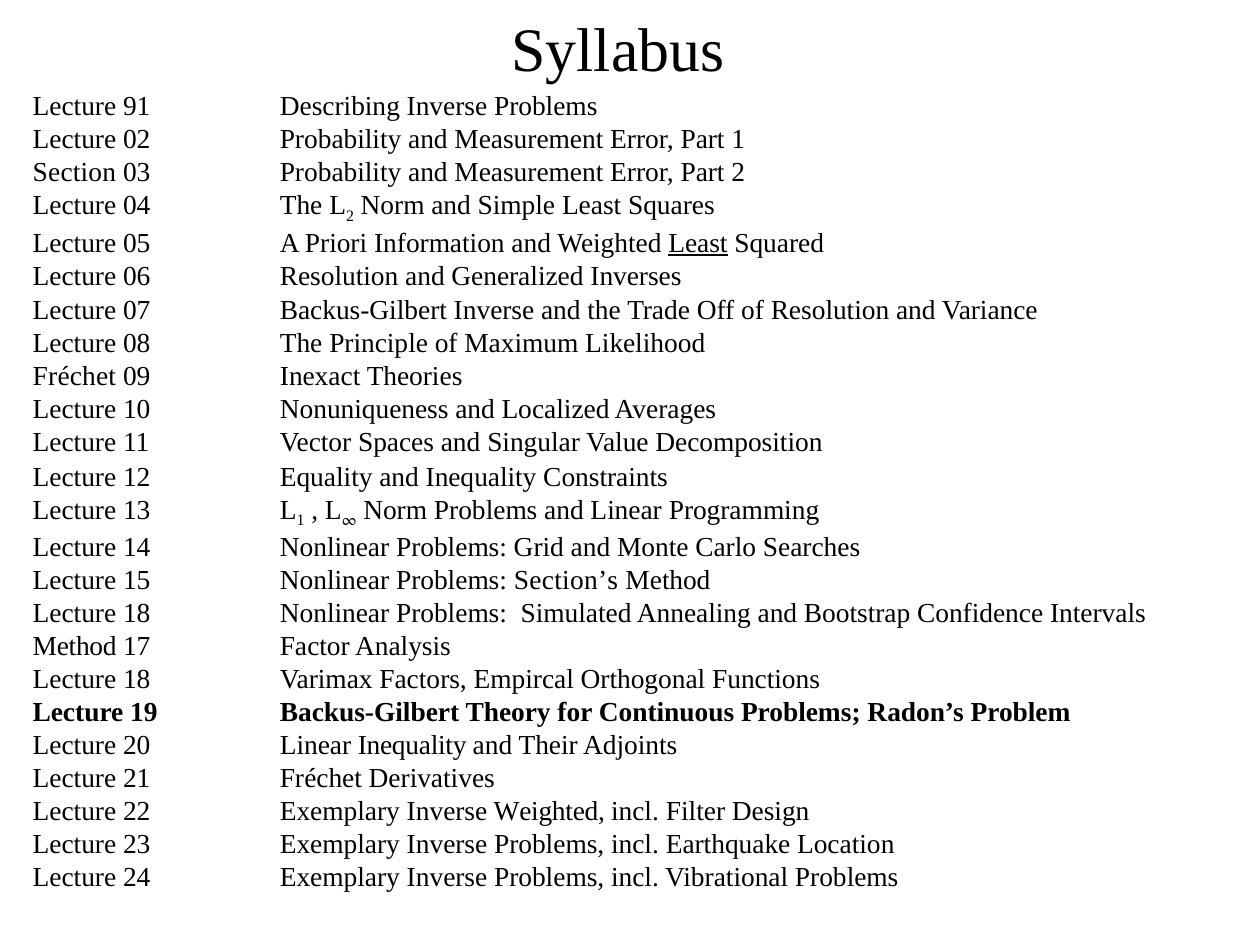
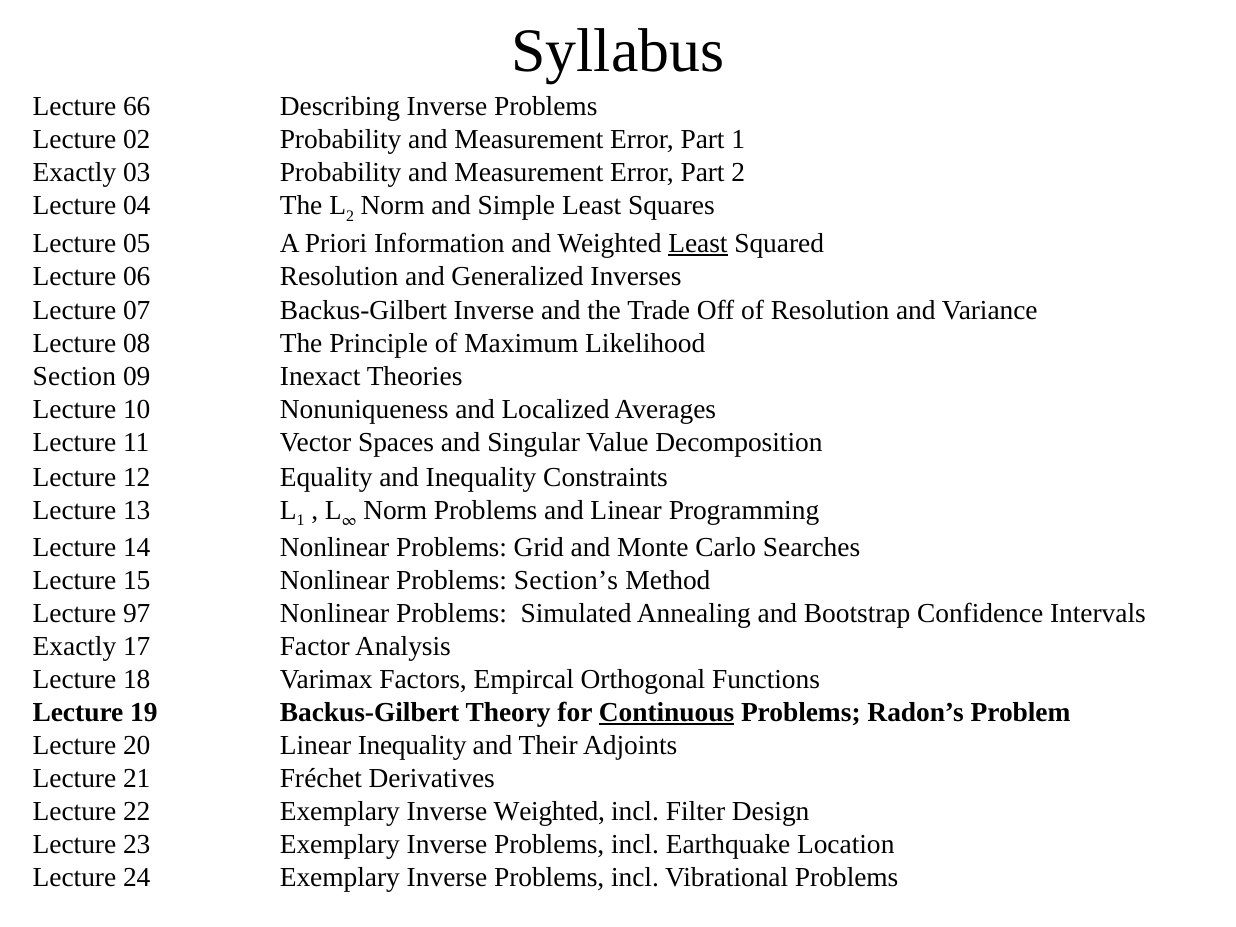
91: 91 -> 66
Section at (74, 173): Section -> Exactly
Fréchet at (74, 377): Fréchet -> Section
18 at (137, 613): 18 -> 97
Method at (75, 646): Method -> Exactly
Continuous underline: none -> present
